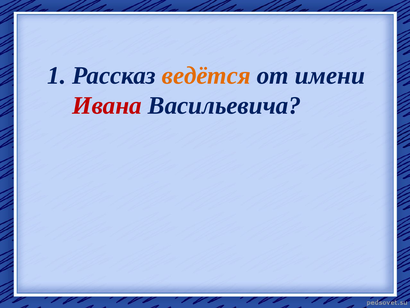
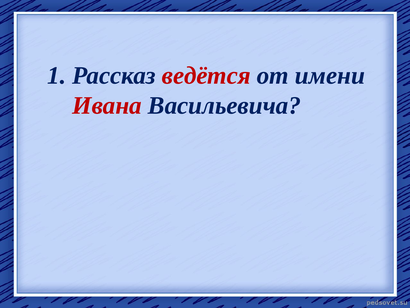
ведётся colour: orange -> red
